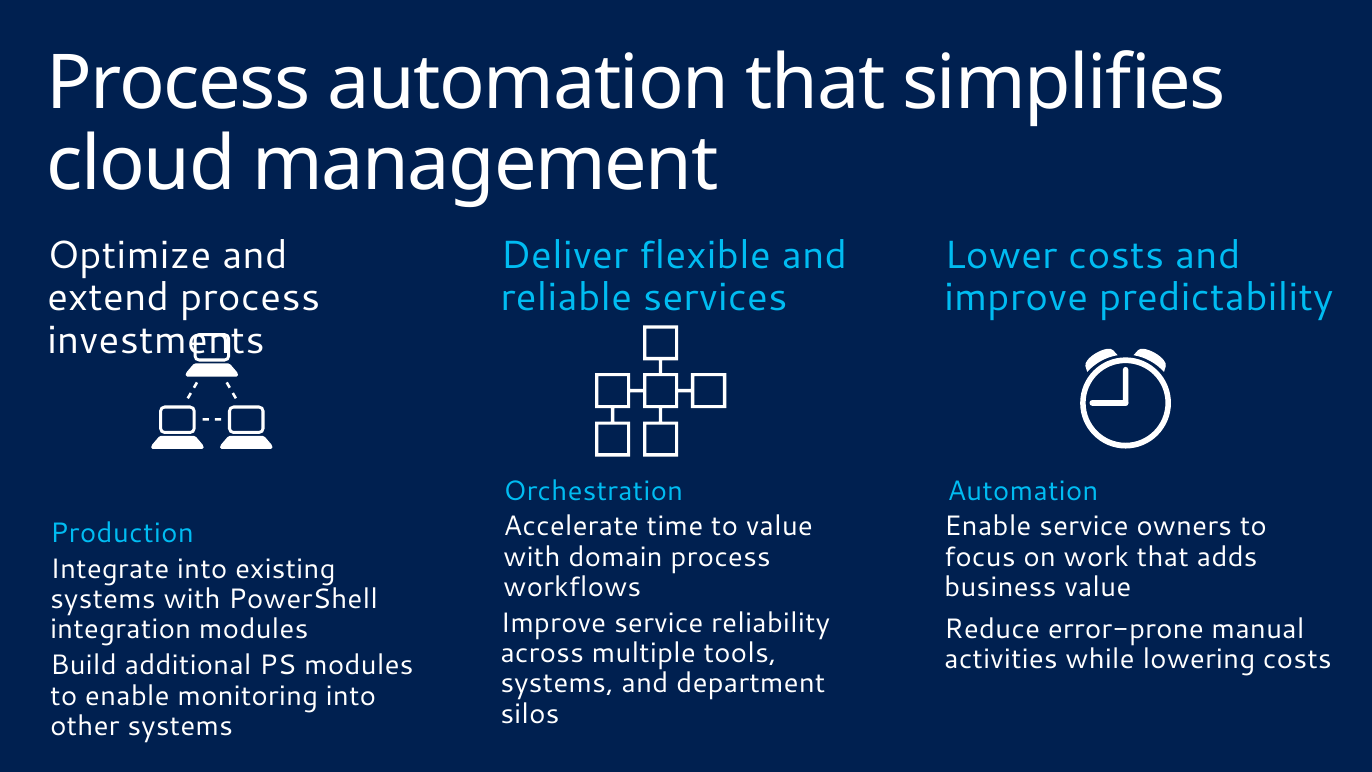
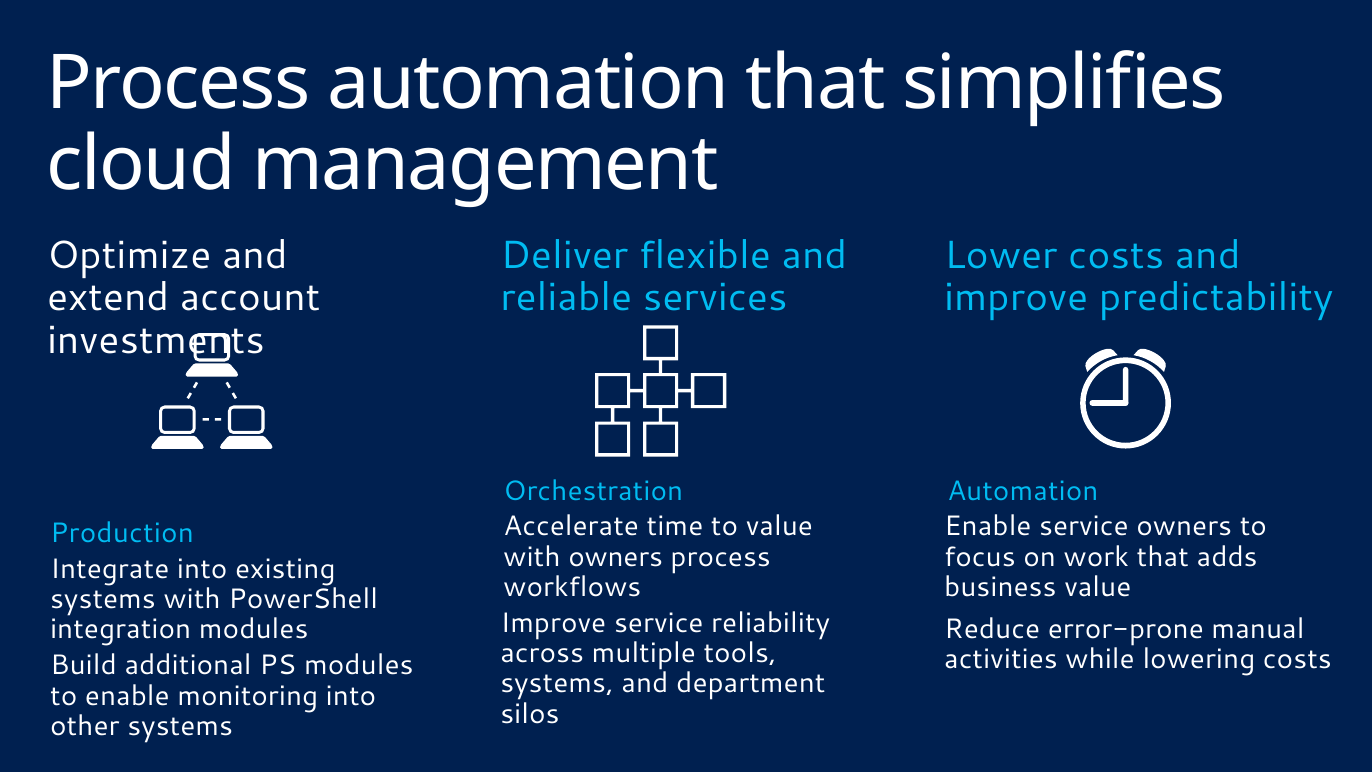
extend process: process -> account
with domain: domain -> owners
